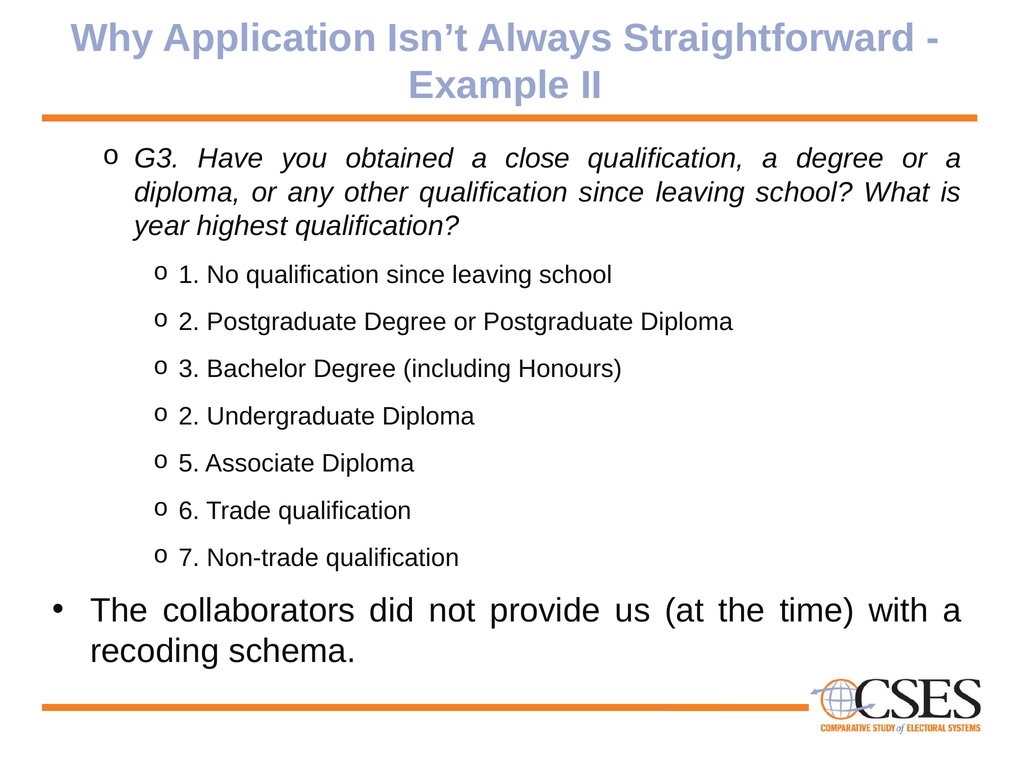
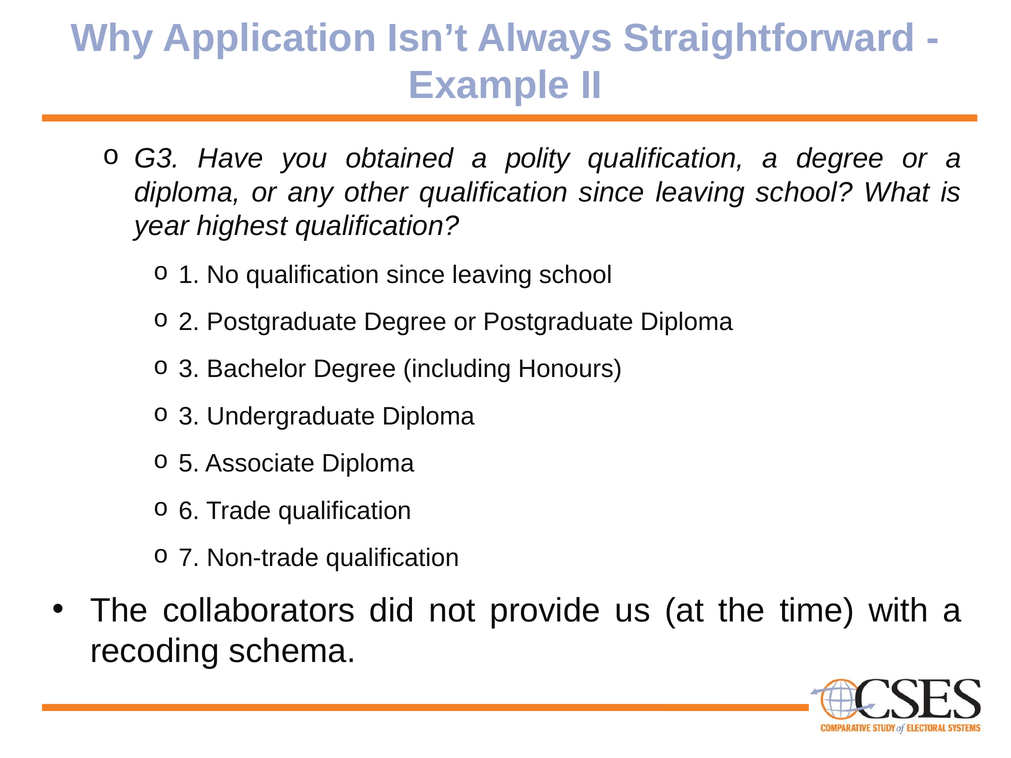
close: close -> polity
2 at (189, 416): 2 -> 3
